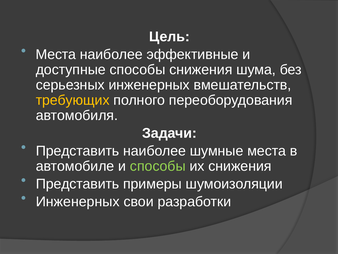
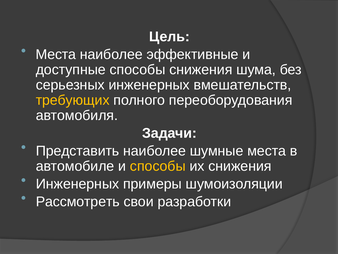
способы at (158, 166) colour: light green -> yellow
Представить at (77, 184): Представить -> Инженерных
Инженерных at (78, 201): Инженерных -> Рассмотреть
